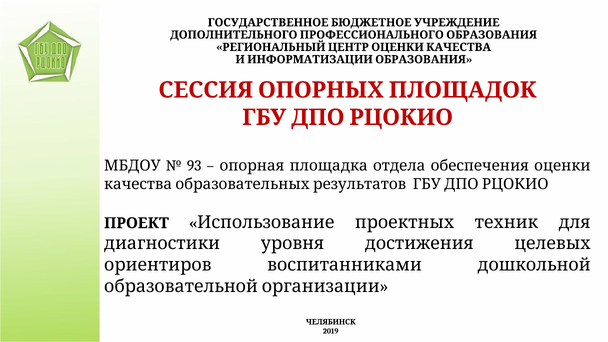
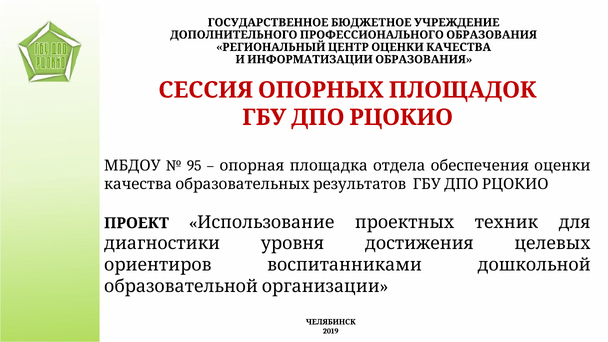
93: 93 -> 95
